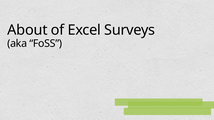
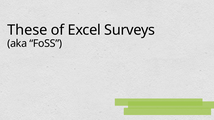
About: About -> These
